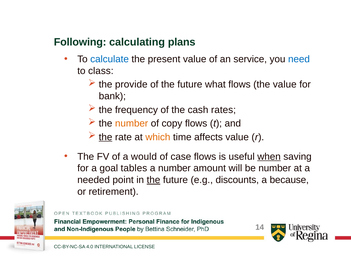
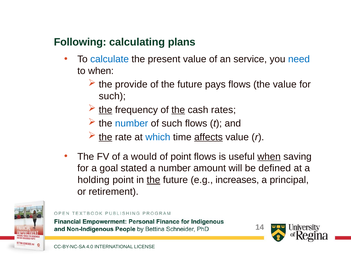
to class: class -> when
what: what -> pays
bank at (112, 96): bank -> such
the at (106, 110) underline: none -> present
the at (178, 110) underline: none -> present
number at (132, 124) colour: orange -> blue
of copy: copy -> such
which colour: orange -> blue
affects underline: none -> present
of case: case -> point
tables: tables -> stated
be number: number -> defined
needed: needed -> holding
discounts: discounts -> increases
because: because -> principal
